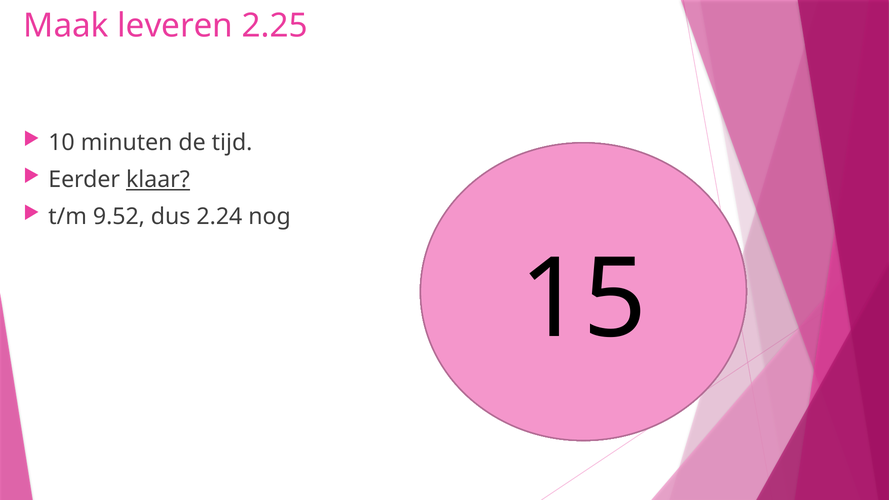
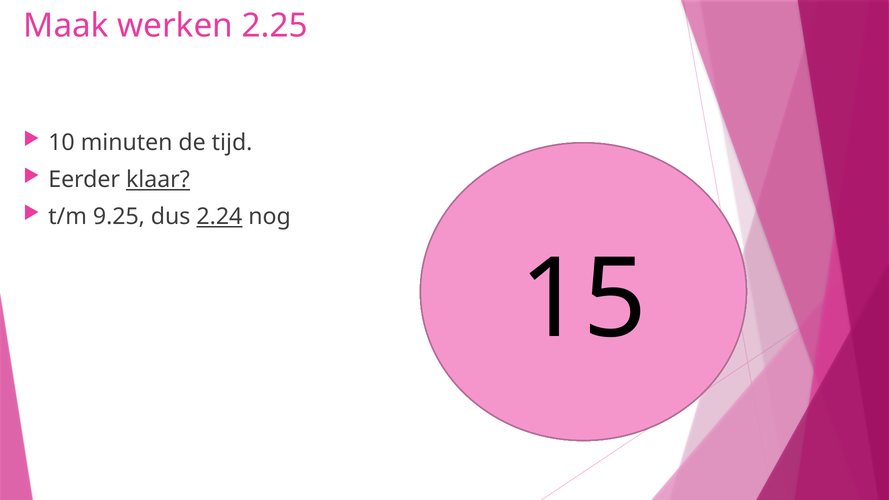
leveren: leveren -> werken
9.52: 9.52 -> 9.25
2.24 underline: none -> present
